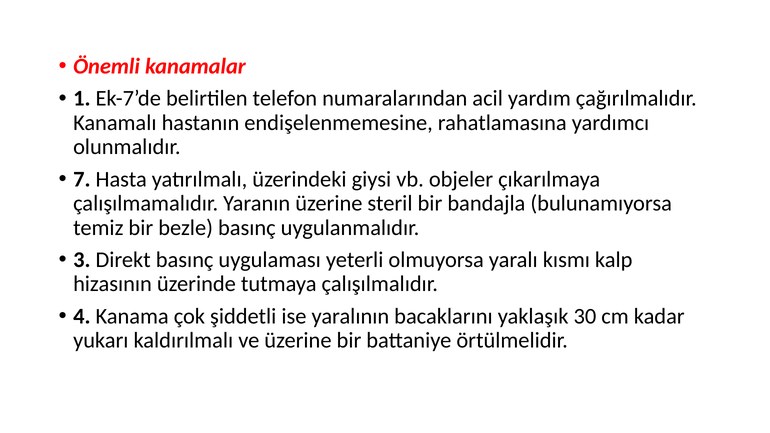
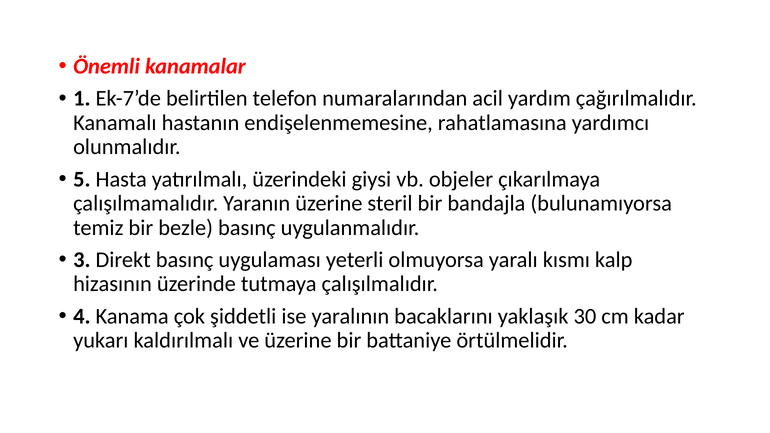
7: 7 -> 5
